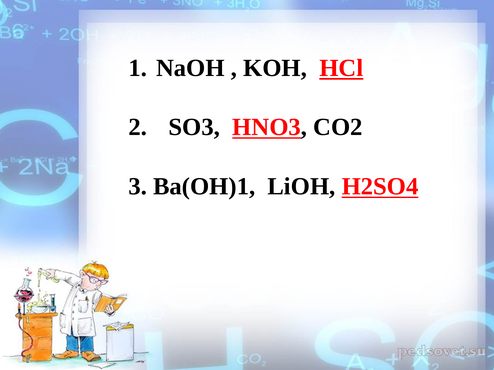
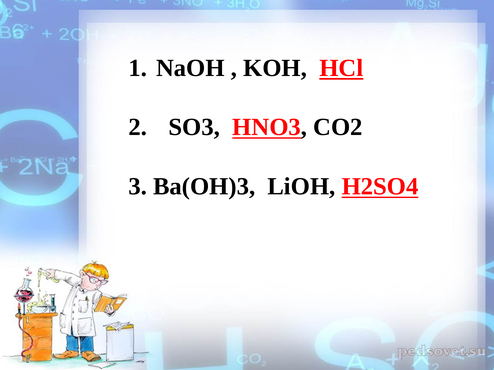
Ba(OH)1: Ba(OH)1 -> Ba(OH)3
